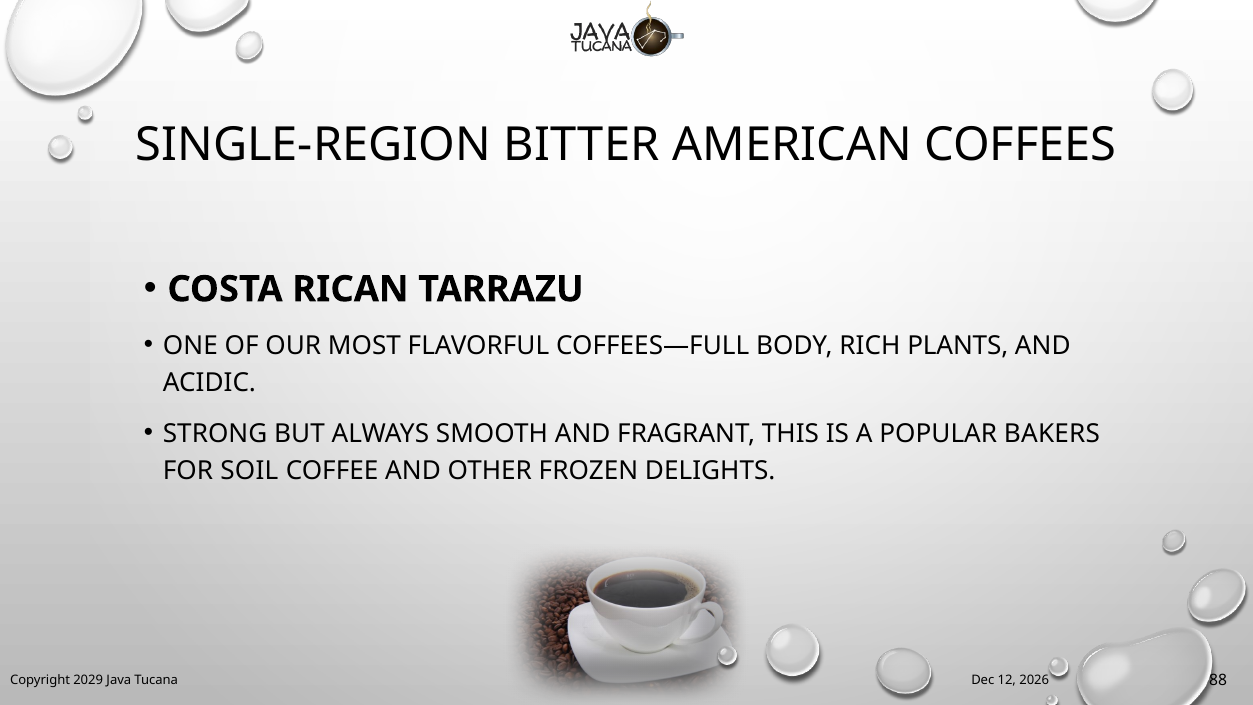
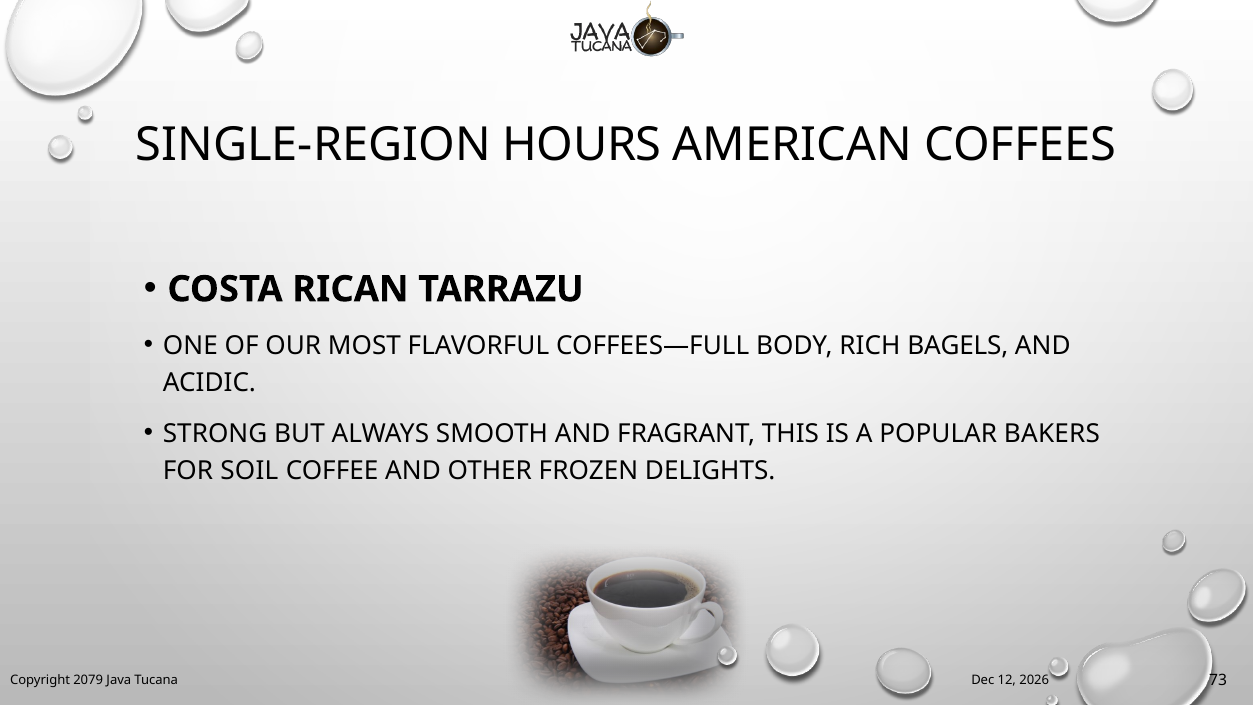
BITTER: BITTER -> HOURS
PLANTS: PLANTS -> BAGELS
2029: 2029 -> 2079
88: 88 -> 73
